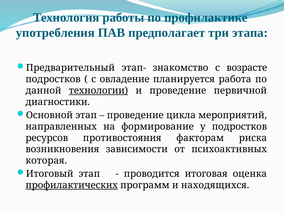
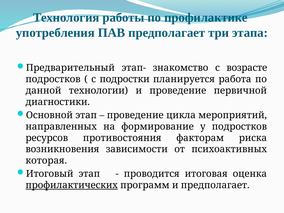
овладение: овладение -> подростки
технологии underline: present -> none
и находящихся: находящихся -> предполагает
